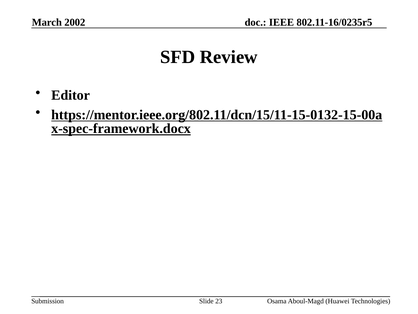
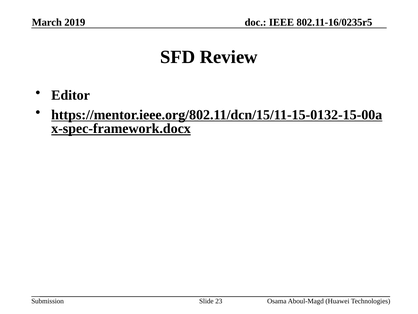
2002: 2002 -> 2019
